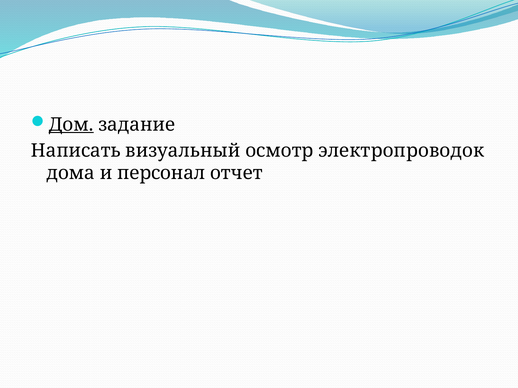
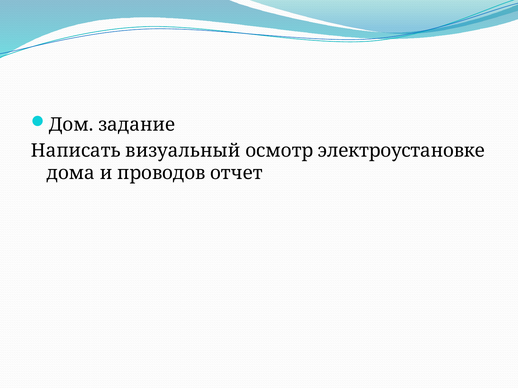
Дом underline: present -> none
электропроводок: электропроводок -> электроустановке
персонал: персонал -> проводов
